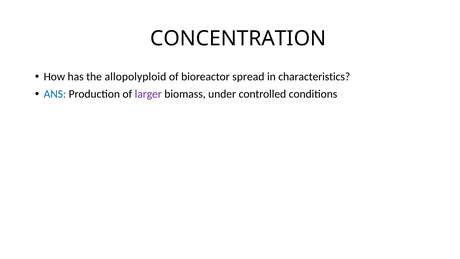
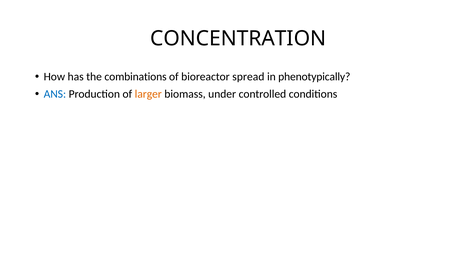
allopolyploid: allopolyploid -> combinations
characteristics: characteristics -> phenotypically
larger colour: purple -> orange
